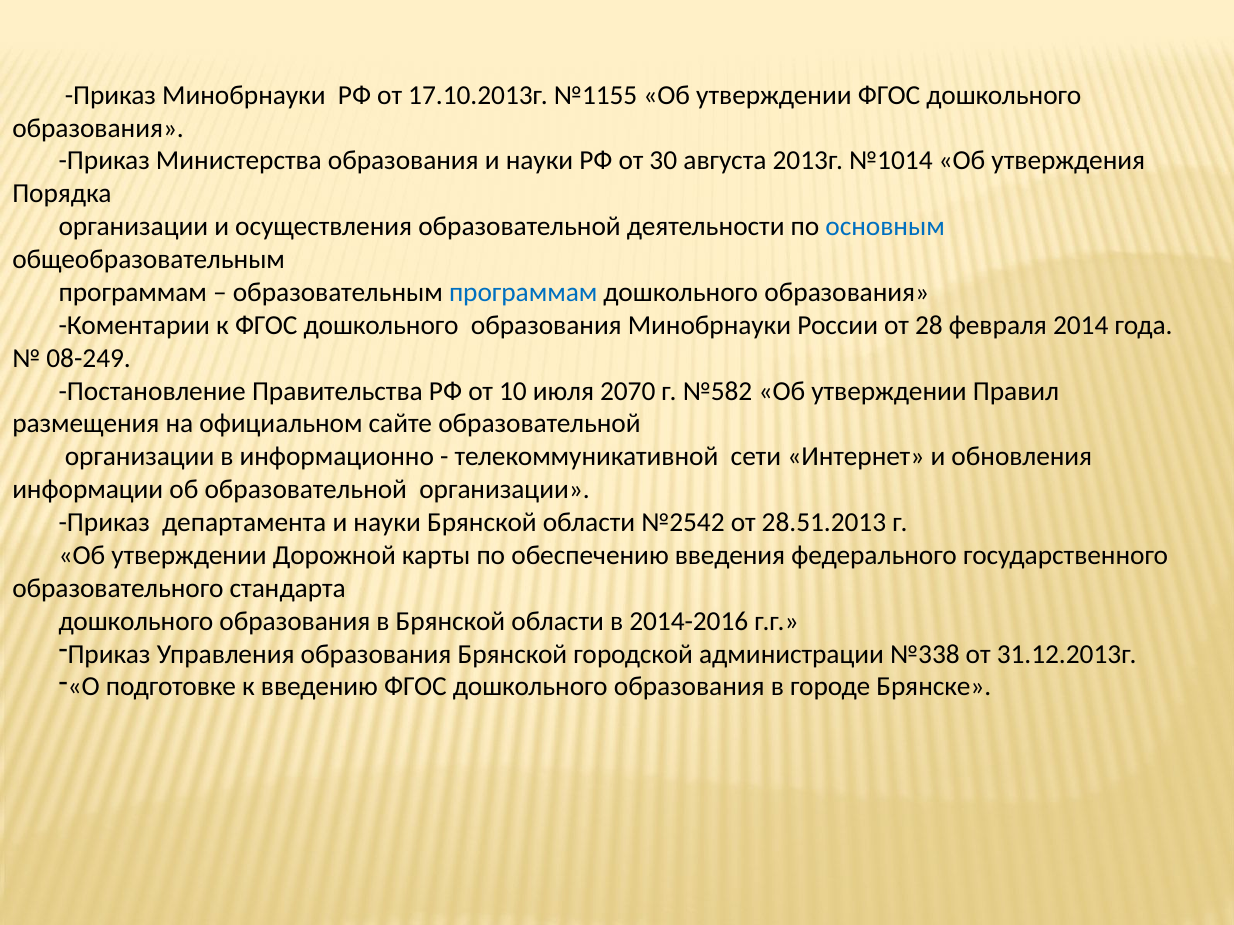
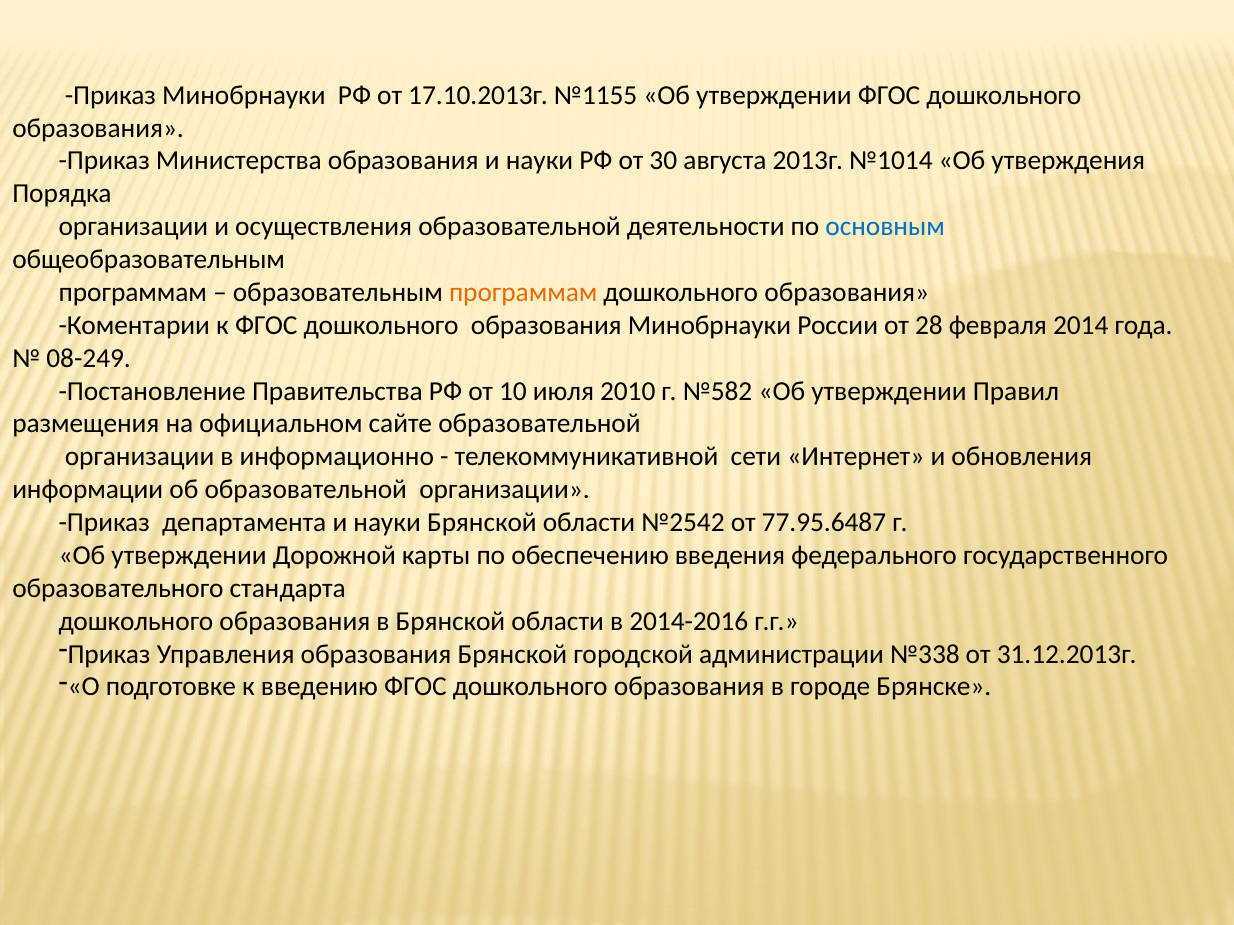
программам at (523, 293) colour: blue -> orange
2070: 2070 -> 2010
28.51.2013: 28.51.2013 -> 77.95.6487
